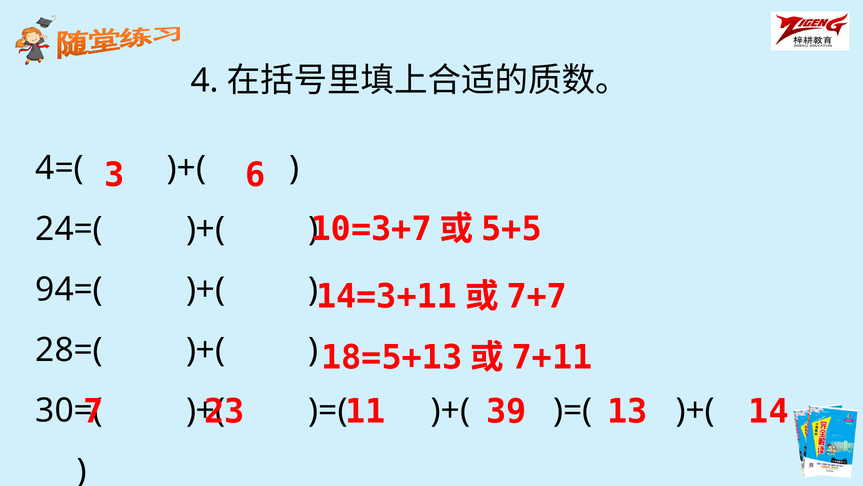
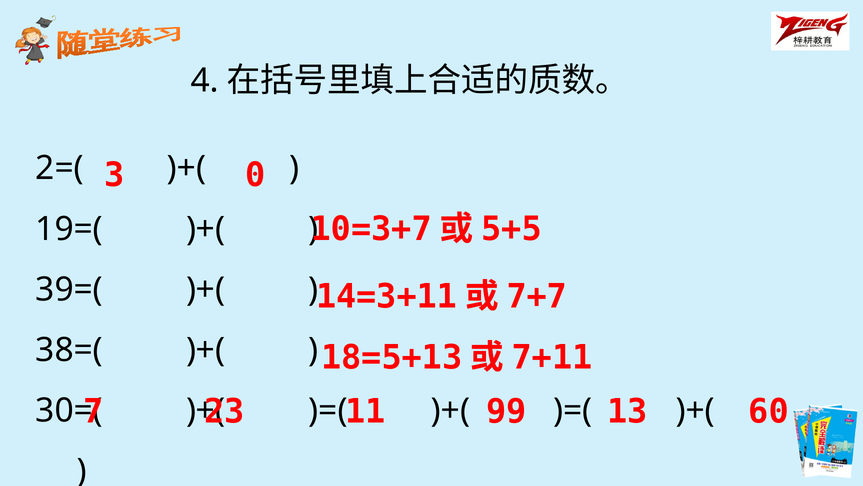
4=(: 4=( -> 2=(
6: 6 -> 0
24=(: 24=( -> 19=(
94=(: 94=( -> 39=(
28=(: 28=( -> 38=(
39: 39 -> 99
14: 14 -> 60
